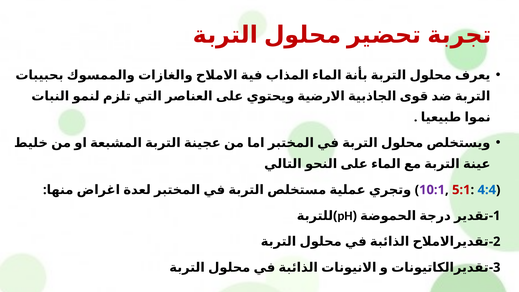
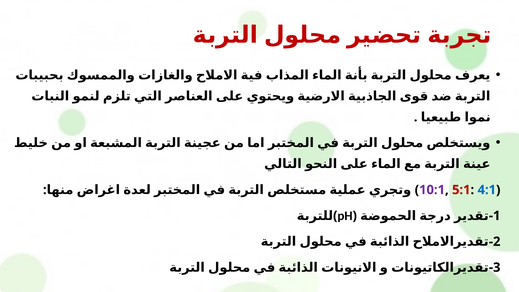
4:4: 4:4 -> 4:1
